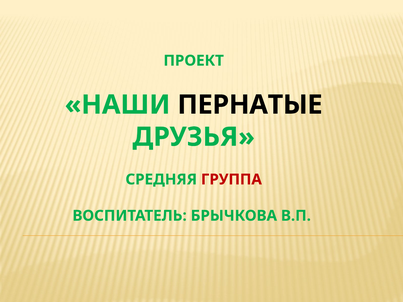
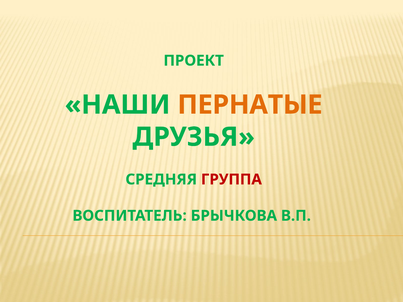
ПЕРНАТЫЕ colour: black -> orange
